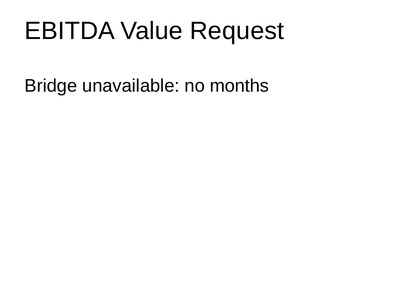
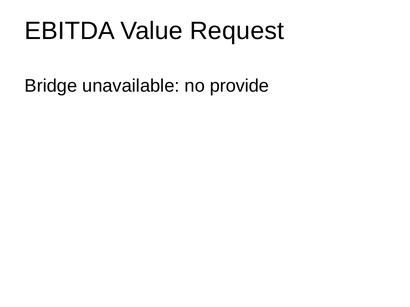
months: months -> provide
